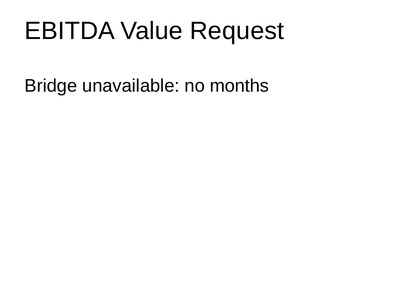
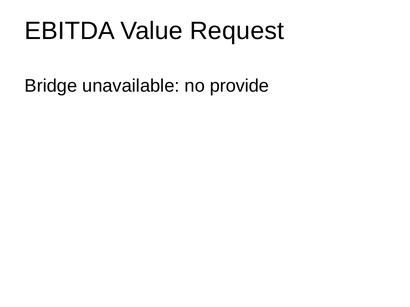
months: months -> provide
